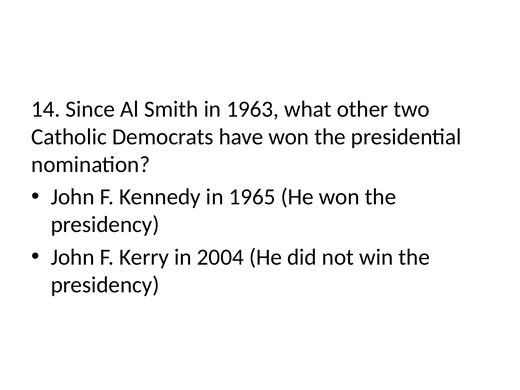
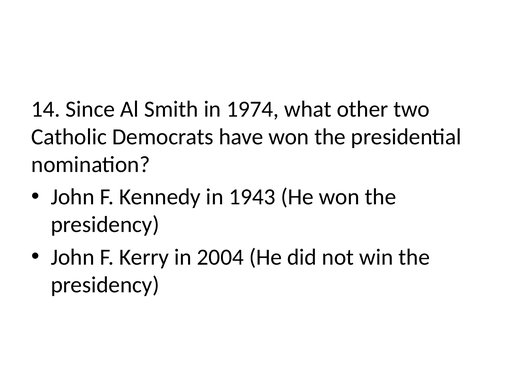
1963: 1963 -> 1974
1965: 1965 -> 1943
